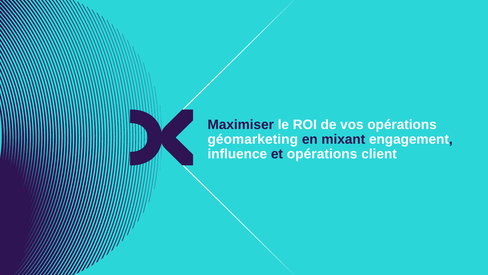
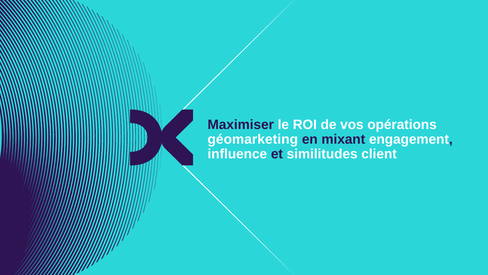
et opérations: opérations -> similitudes
